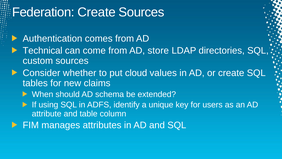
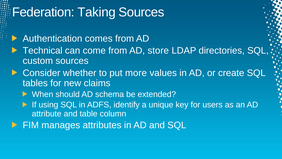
Federation Create: Create -> Taking
cloud: cloud -> more
